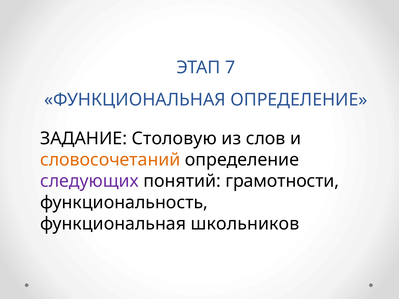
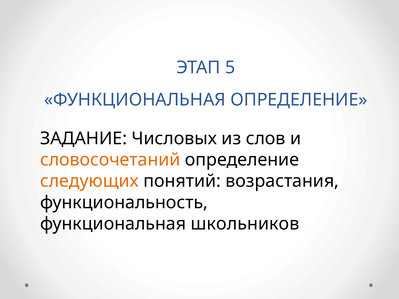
7: 7 -> 5
Столовую: Столовую -> Числовых
следующих colour: purple -> orange
грамотности: грамотности -> возрастания
